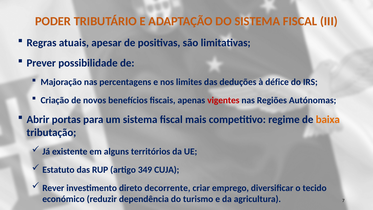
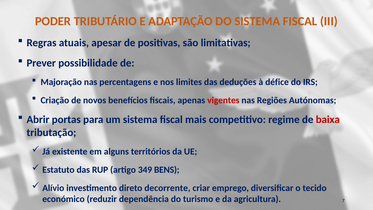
baixa colour: orange -> red
CUJA: CUJA -> BENS
Rever: Rever -> Alívio
